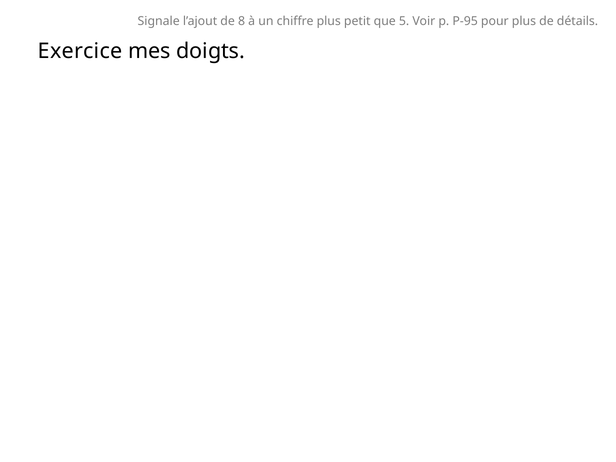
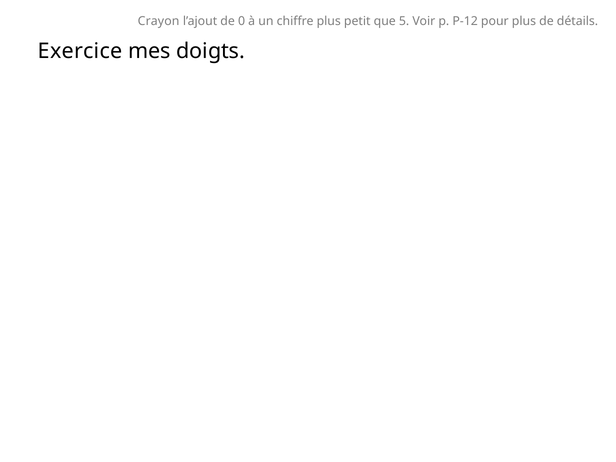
Signale: Signale -> Crayon
8: 8 -> 0
P-95: P-95 -> P-12
